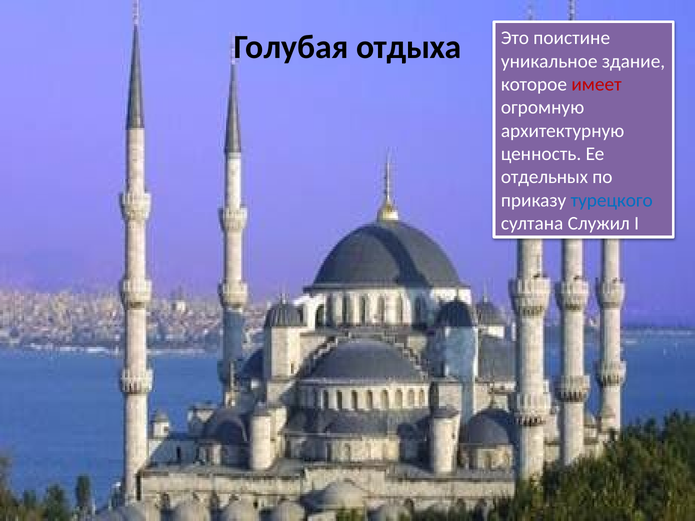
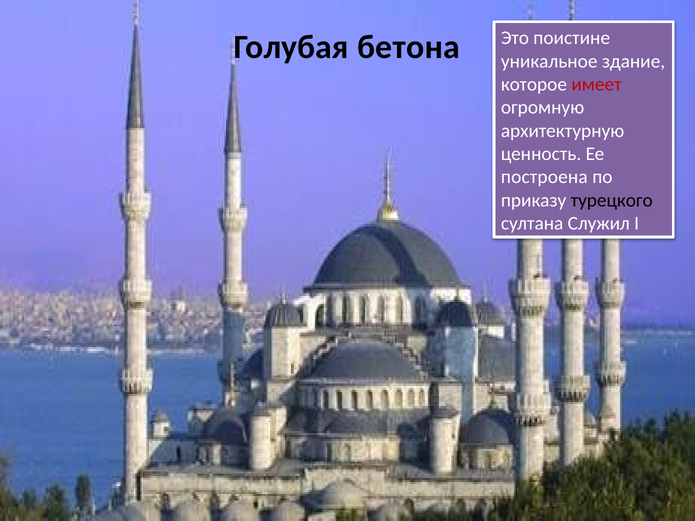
отдыха: отдыха -> бетона
отдельных: отдельных -> построена
турецкого colour: blue -> black
